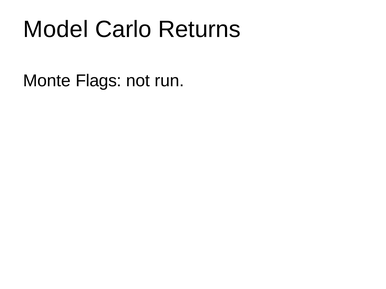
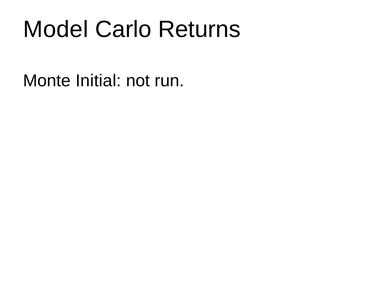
Flags: Flags -> Initial
